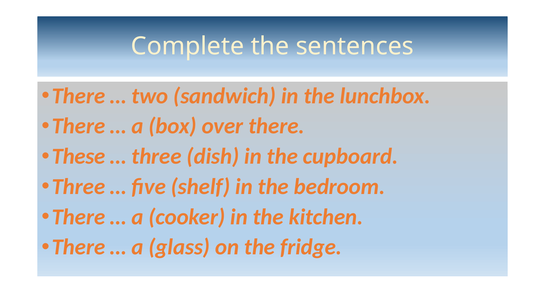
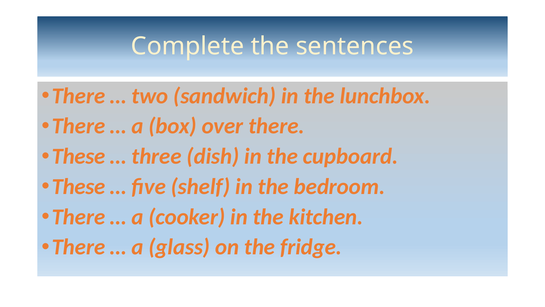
Three at (78, 186): Three -> These
